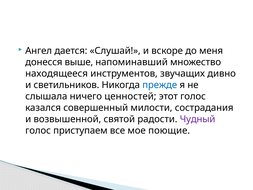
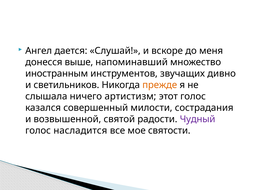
находящееся: находящееся -> иностранным
прежде colour: blue -> orange
ценностей: ценностей -> артистизм
приступаем: приступаем -> насладится
поющие: поющие -> святости
